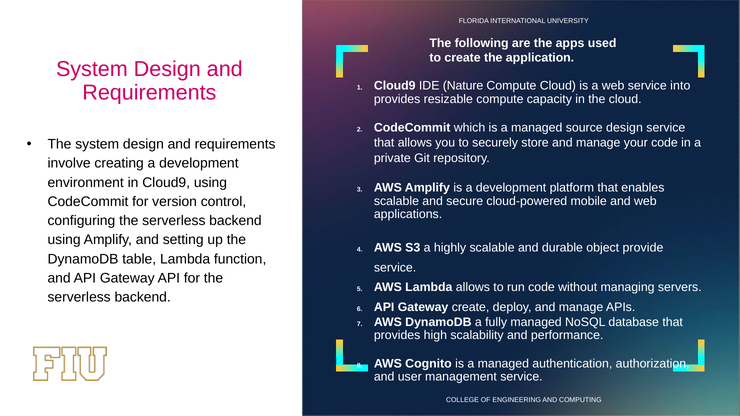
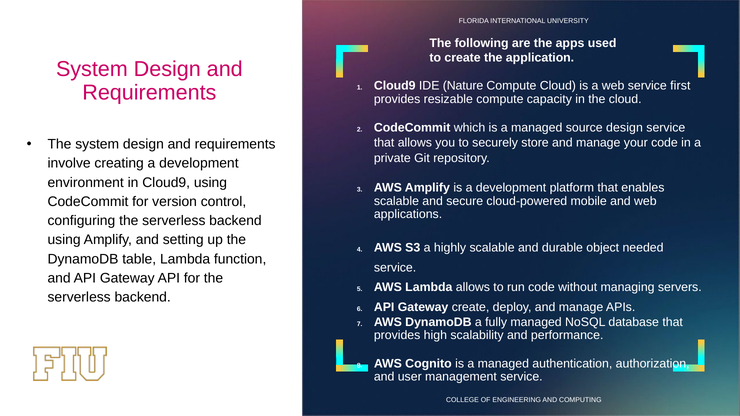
into: into -> first
provide: provide -> needed
